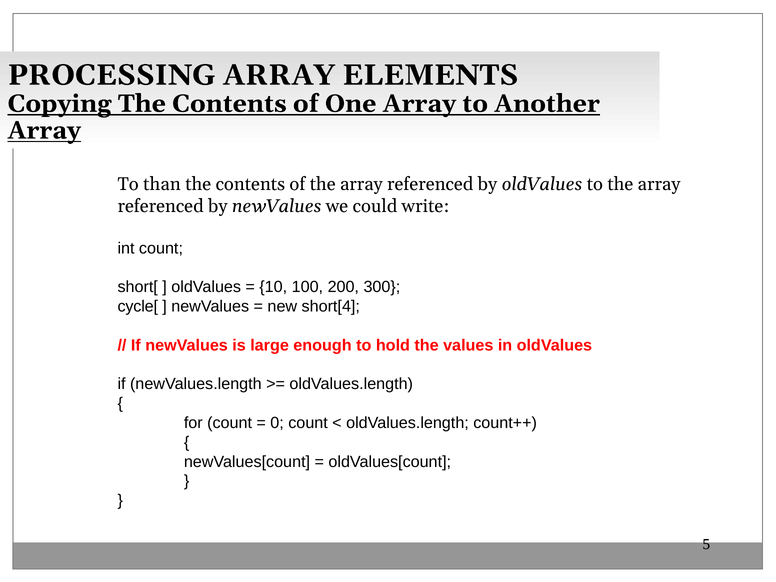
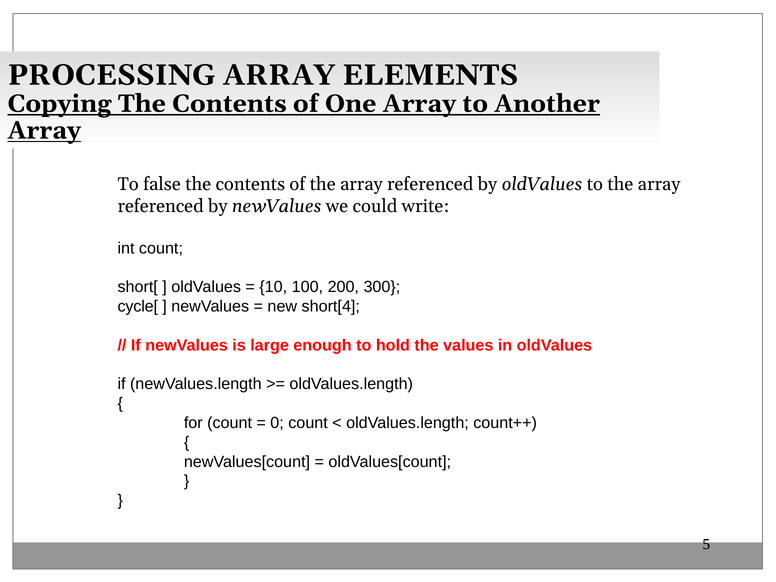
than: than -> false
